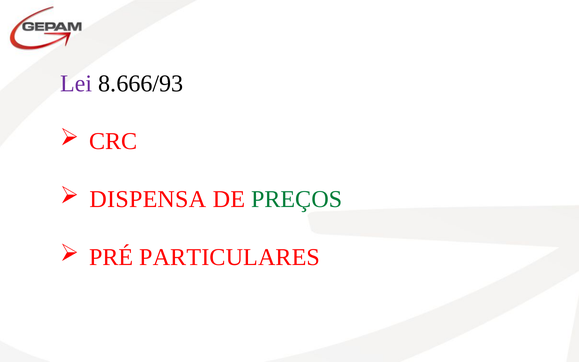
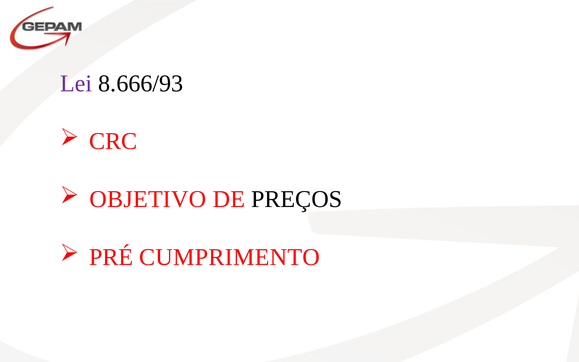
DISPENSA: DISPENSA -> OBJETIVO
PREÇOS colour: green -> black
PARTICULARES: PARTICULARES -> CUMPRIMENTO
